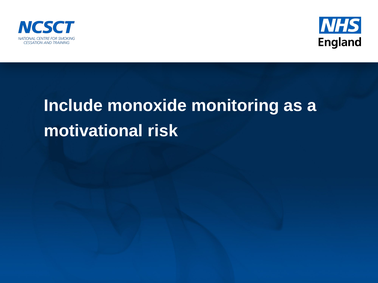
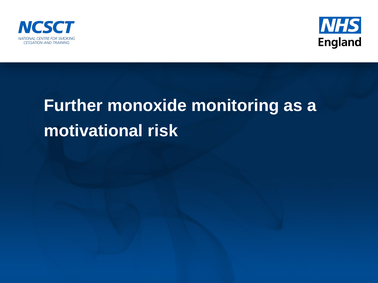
Include: Include -> Further
